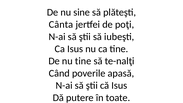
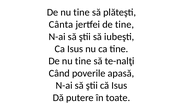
sine at (82, 12): sine -> tine
de poţi: poţi -> tine
